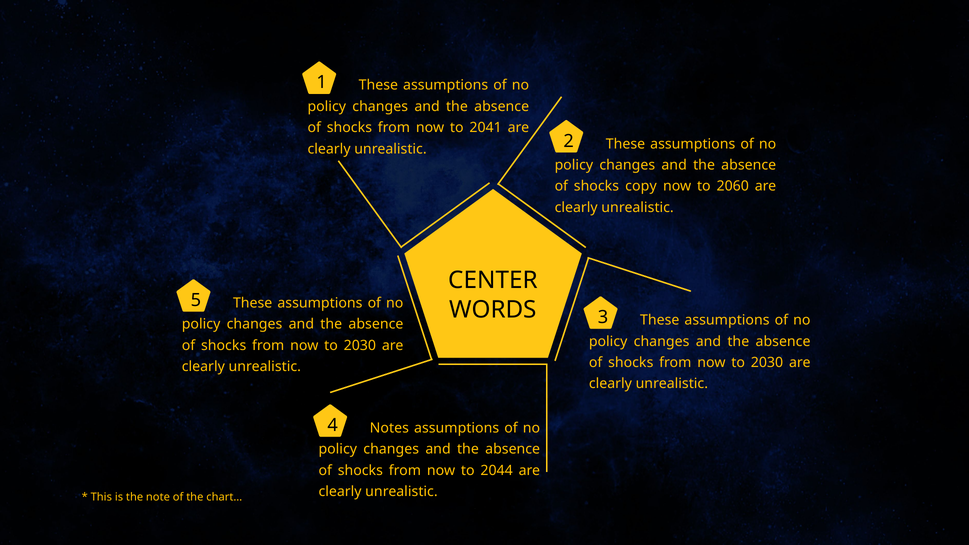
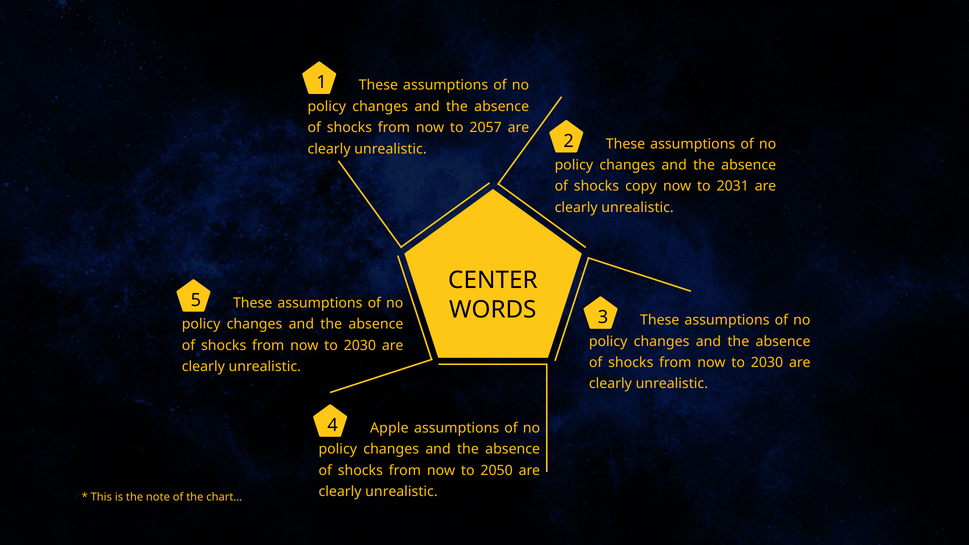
2041: 2041 -> 2057
2060: 2060 -> 2031
Notes: Notes -> Apple
2044: 2044 -> 2050
